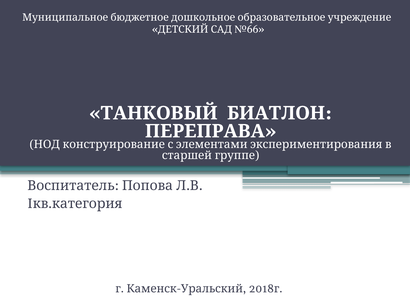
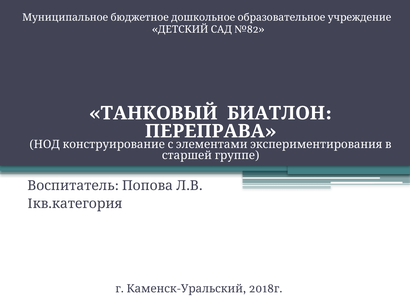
№66: №66 -> №82
